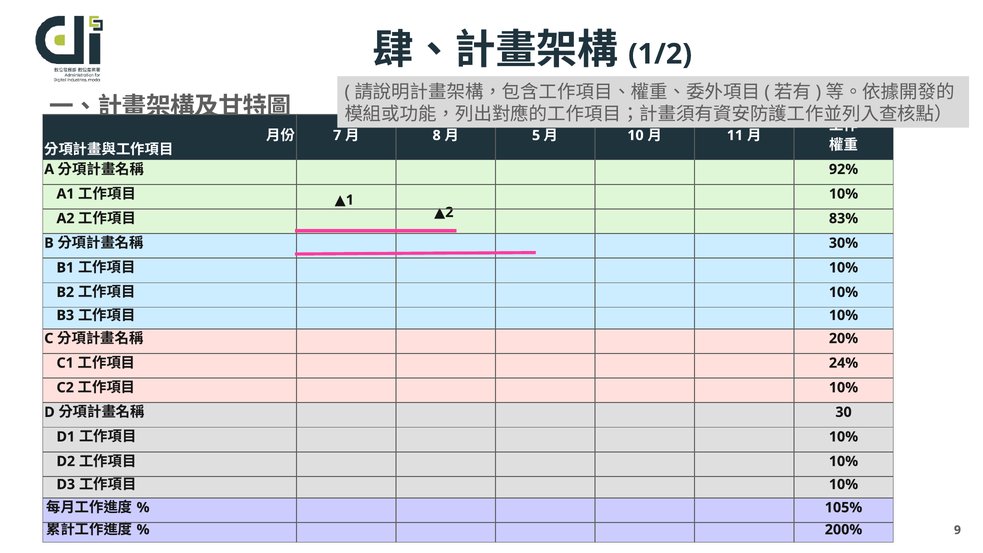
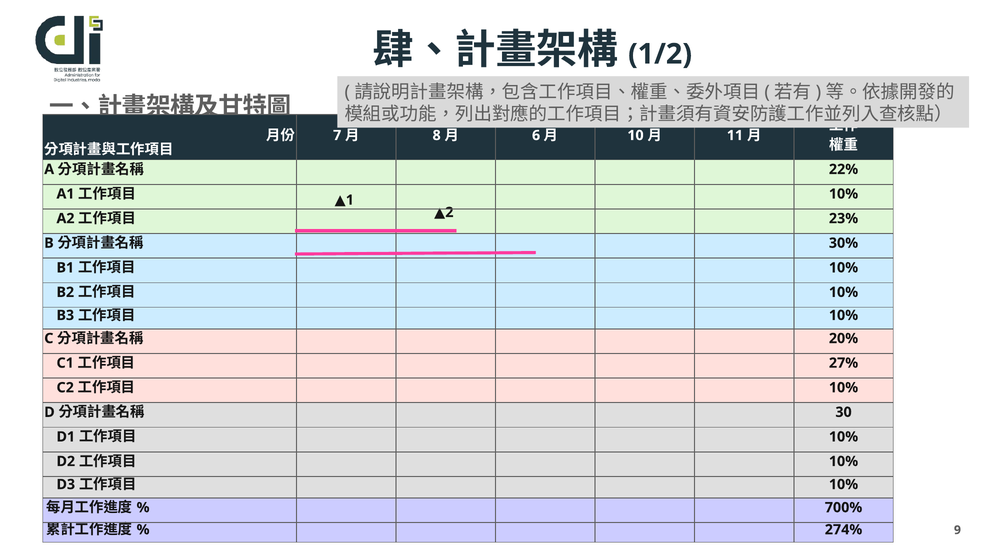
5: 5 -> 6
92%: 92% -> 22%
83%: 83% -> 23%
24%: 24% -> 27%
105%: 105% -> 700%
200%: 200% -> 274%
